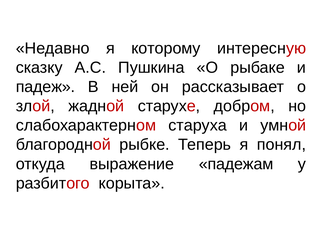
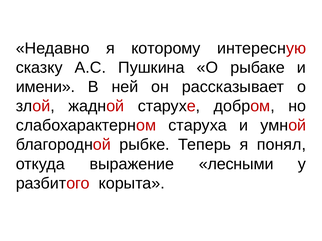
падеж: падеж -> имени
падежам: падежам -> лесными
